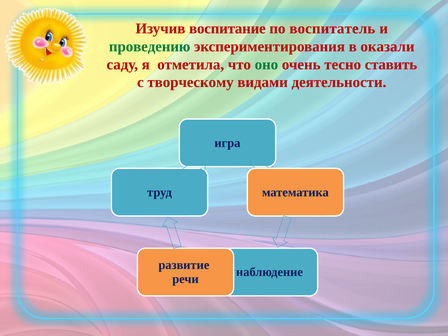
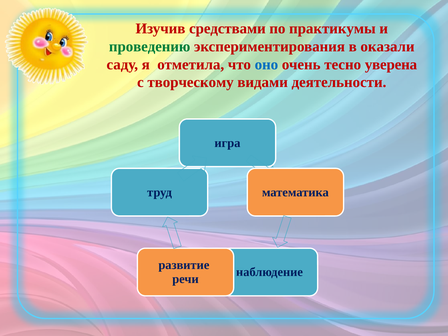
воспитание: воспитание -> средствами
воспитатель: воспитатель -> практикумы
оно colour: green -> blue
ставить: ставить -> уверена
